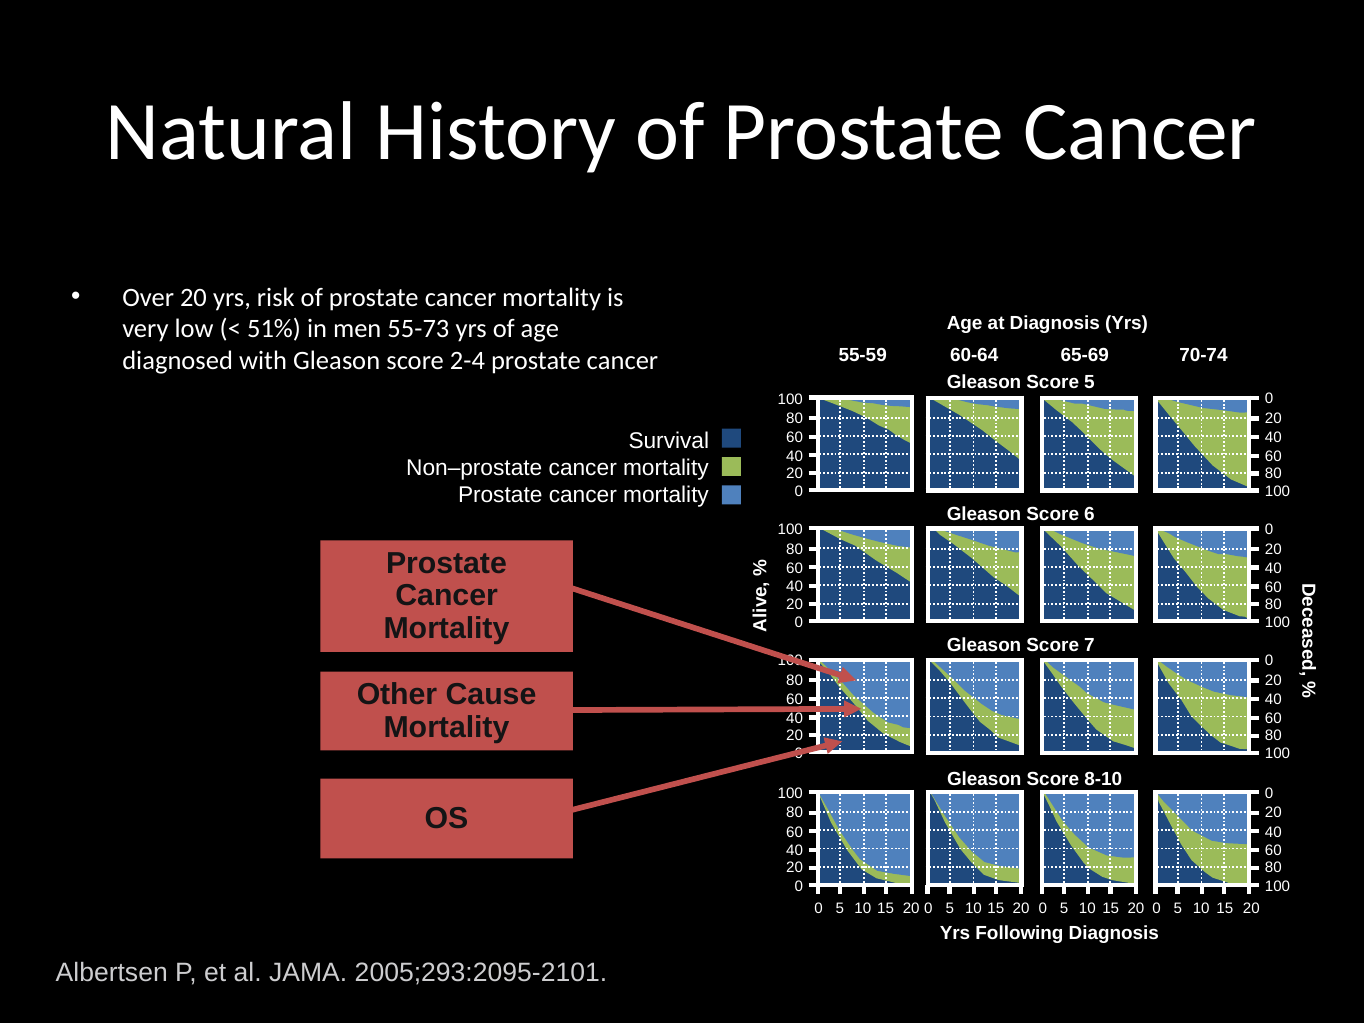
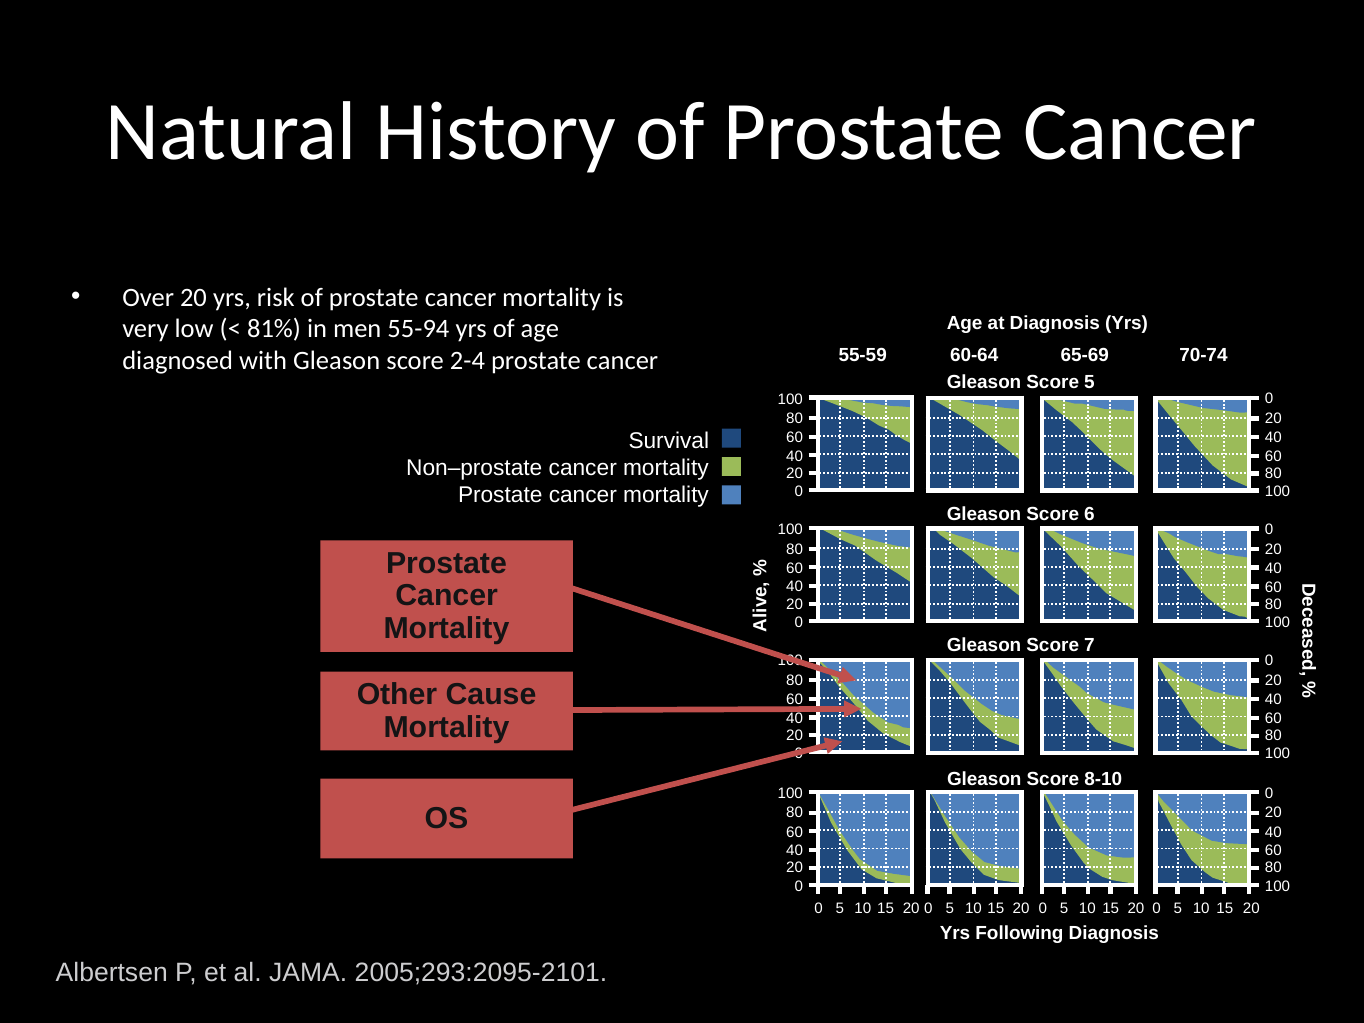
51%: 51% -> 81%
55-73: 55-73 -> 55-94
